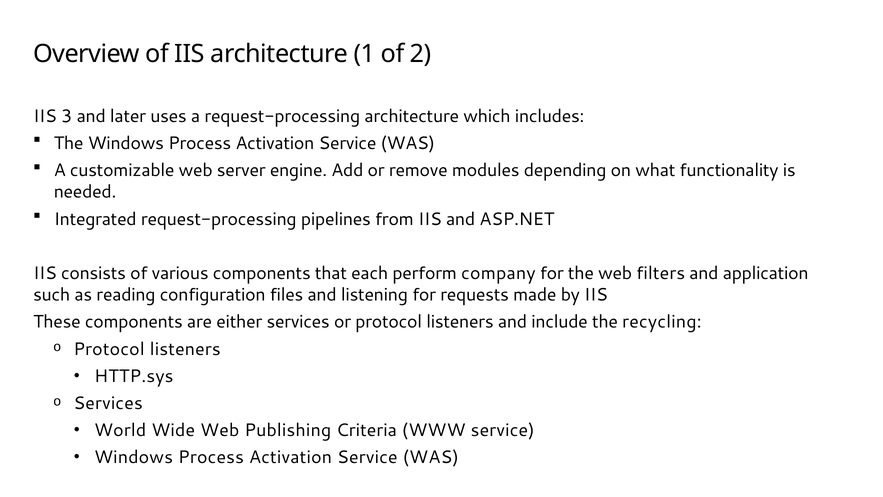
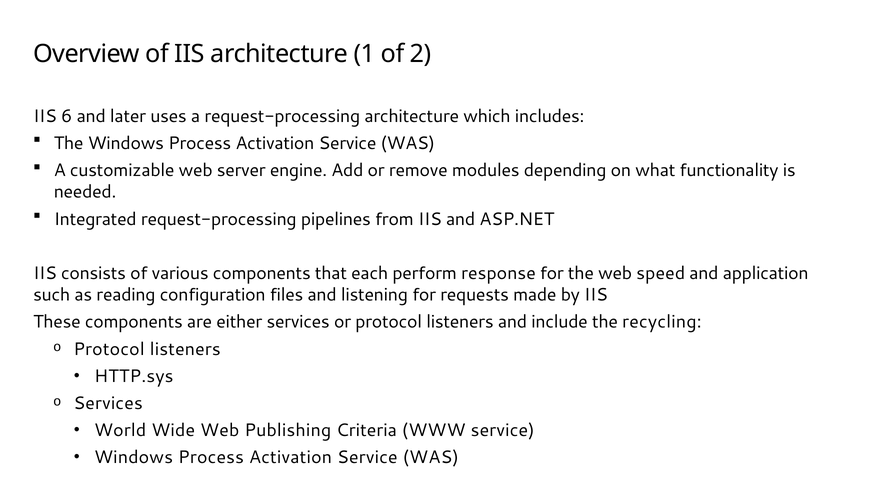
3: 3 -> 6
company: company -> response
filters: filters -> speed
